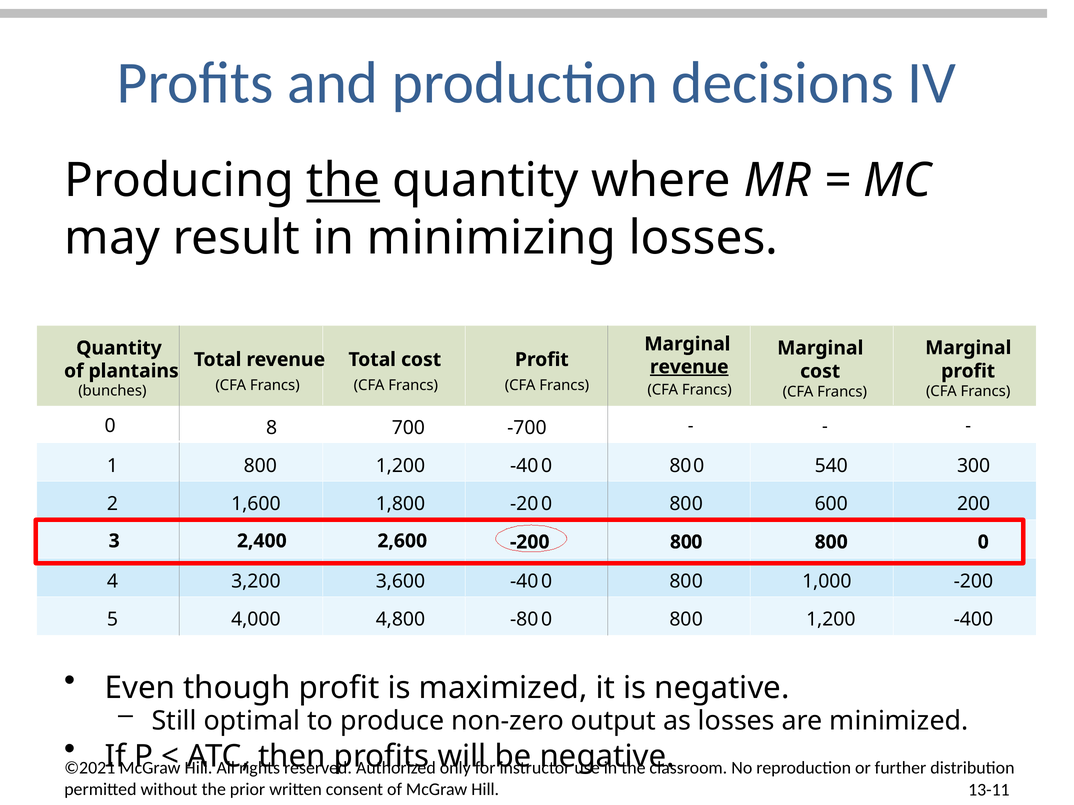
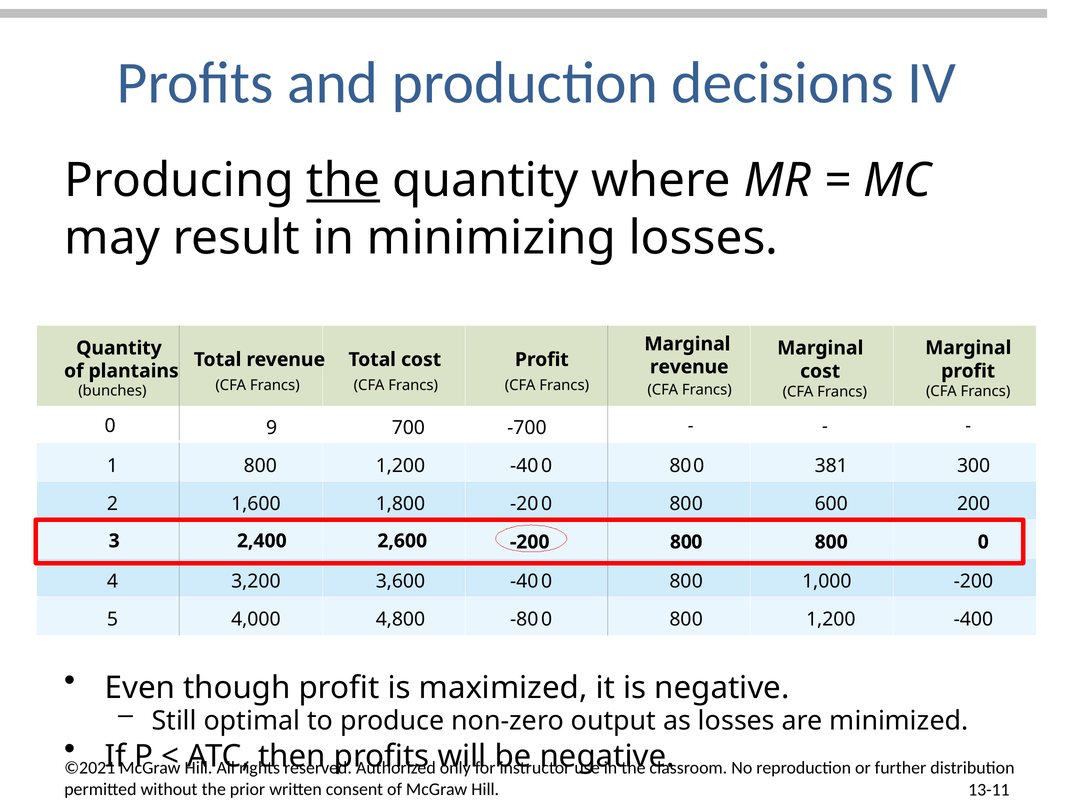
revenue at (689, 367) underline: present -> none
8: 8 -> 9
540: 540 -> 381
